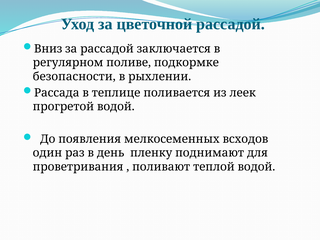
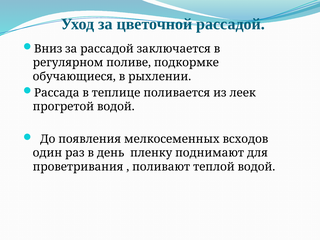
безопасности: безопасности -> обучающиеся
